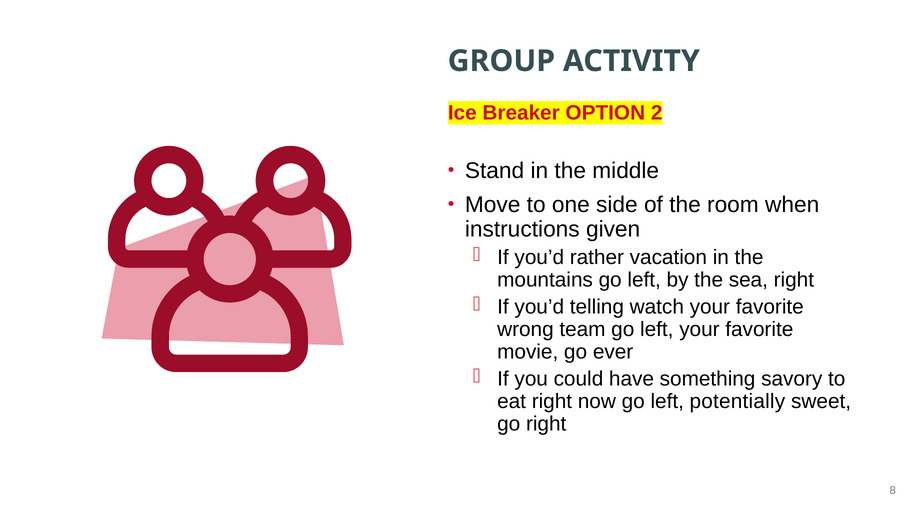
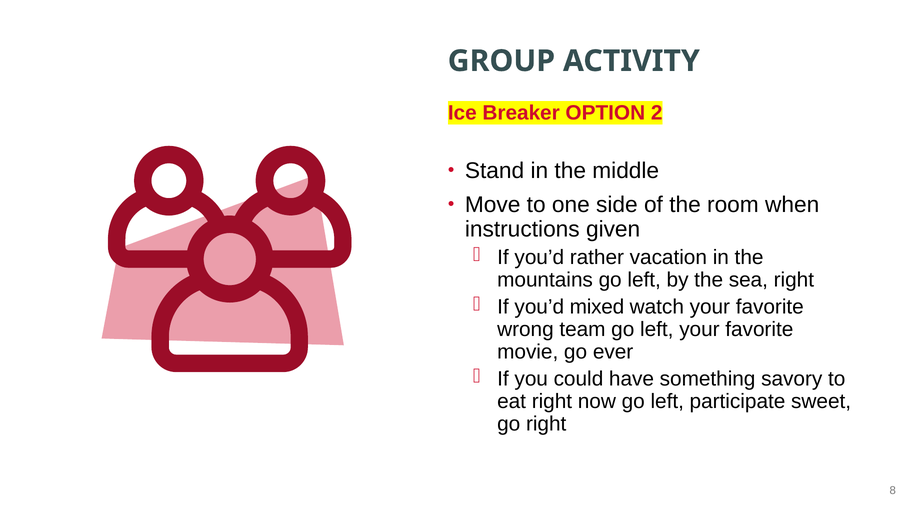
telling: telling -> mixed
potentially: potentially -> participate
